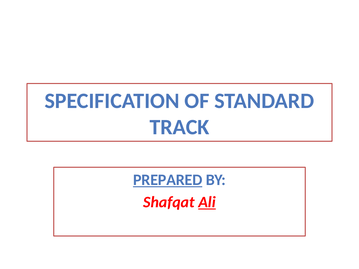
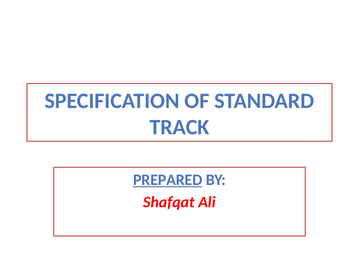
Ali underline: present -> none
